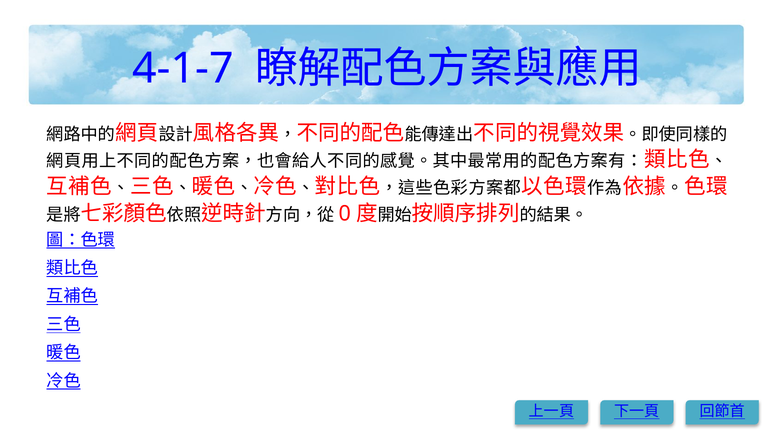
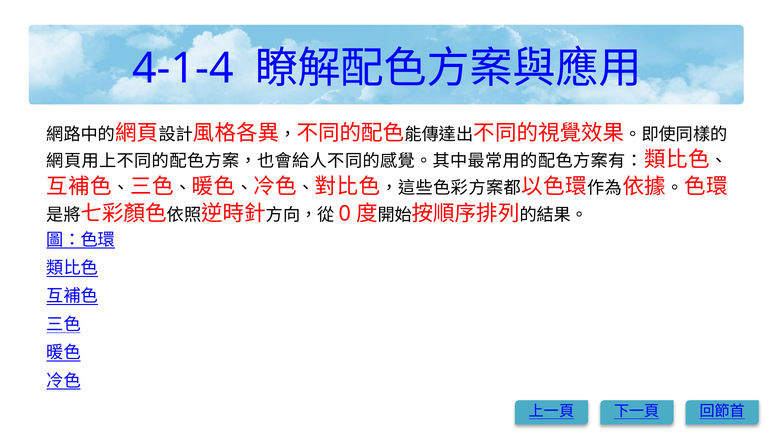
4-1-7: 4-1-7 -> 4-1-4
